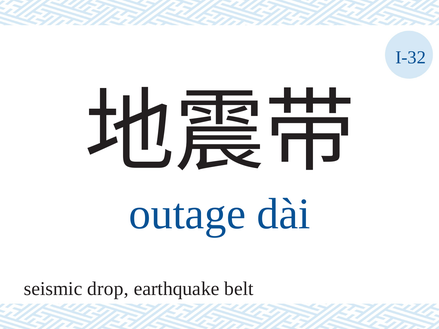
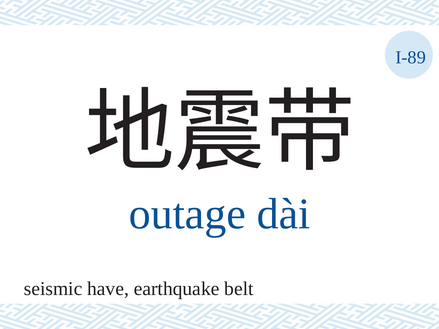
I-32: I-32 -> I-89
drop: drop -> have
